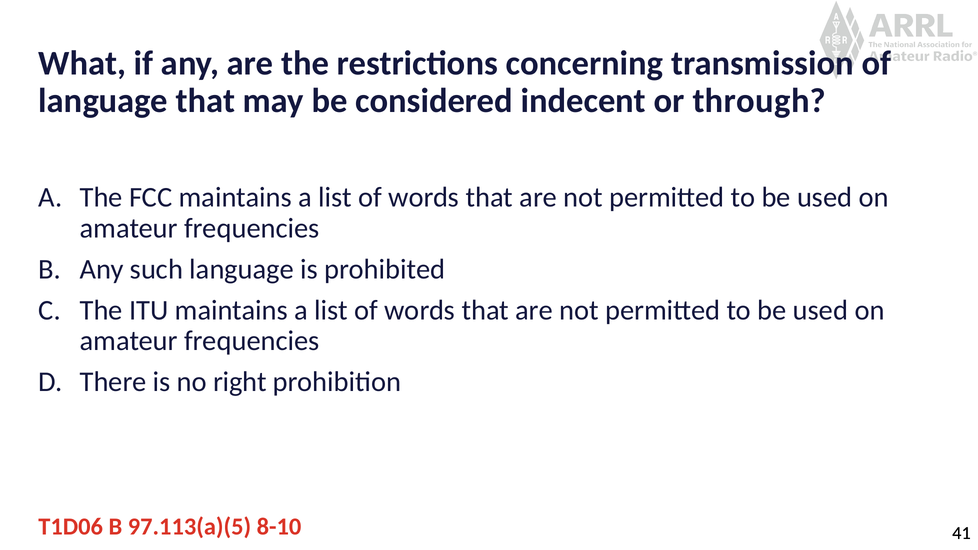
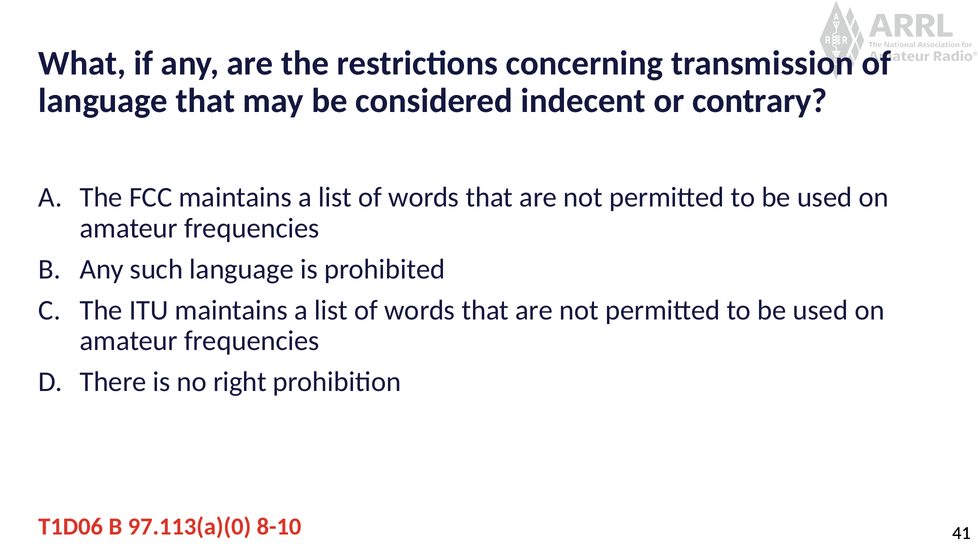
through: through -> contrary
97.113(a)(5: 97.113(a)(5 -> 97.113(a)(0
